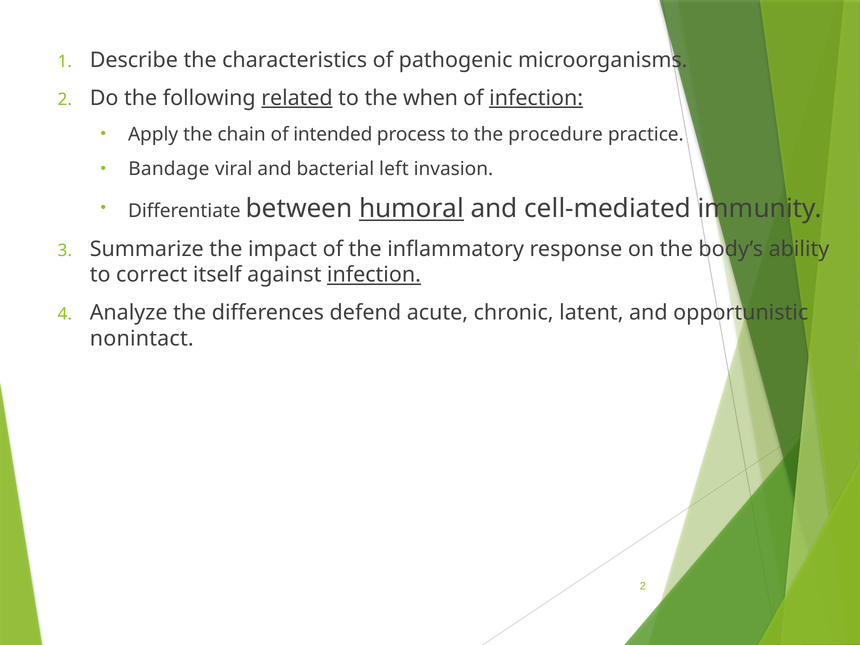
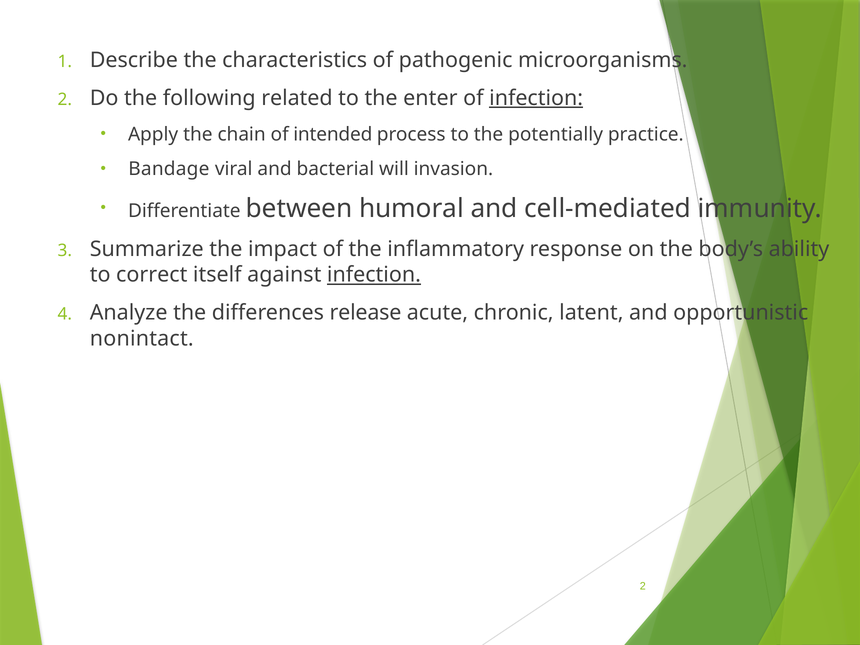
related underline: present -> none
when: when -> enter
procedure: procedure -> potentially
left: left -> will
humoral underline: present -> none
defend: defend -> release
